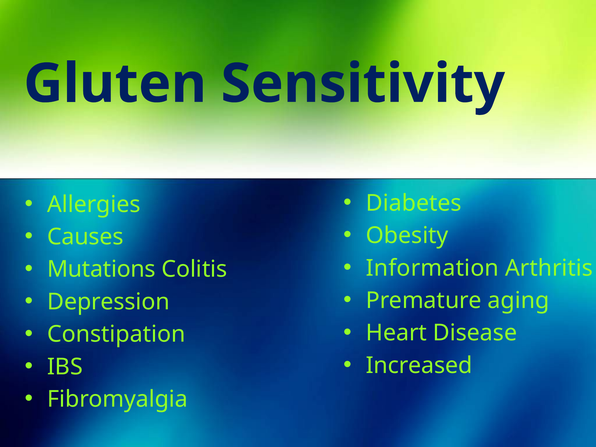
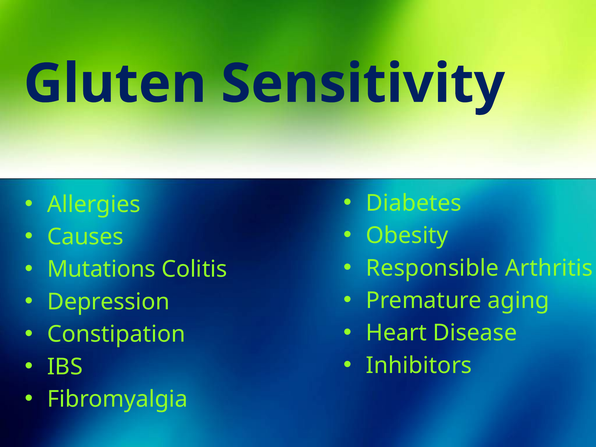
Information: Information -> Responsible
Increased: Increased -> Inhibitors
